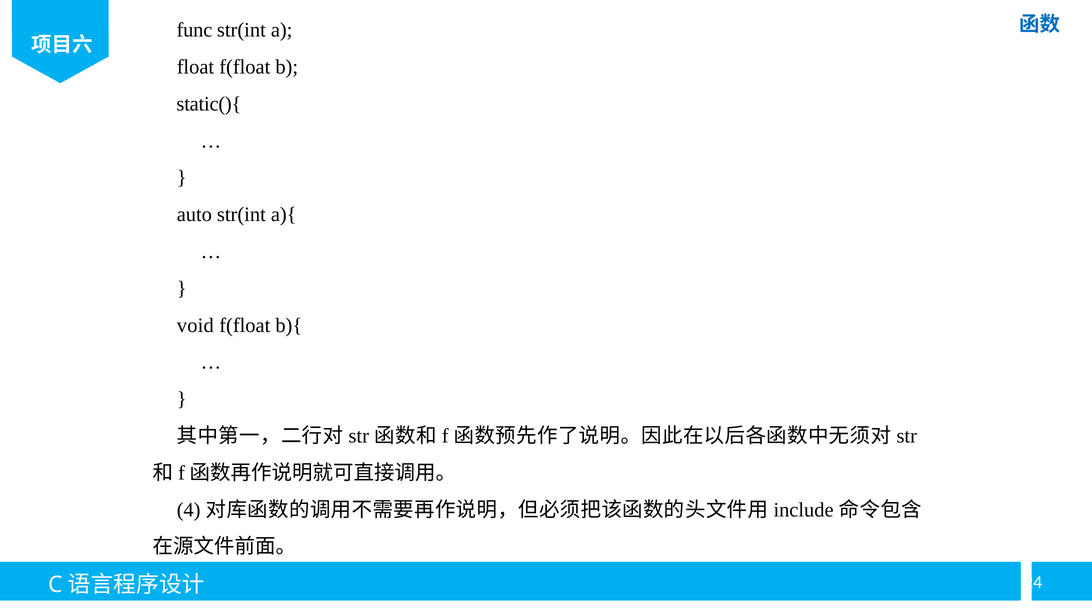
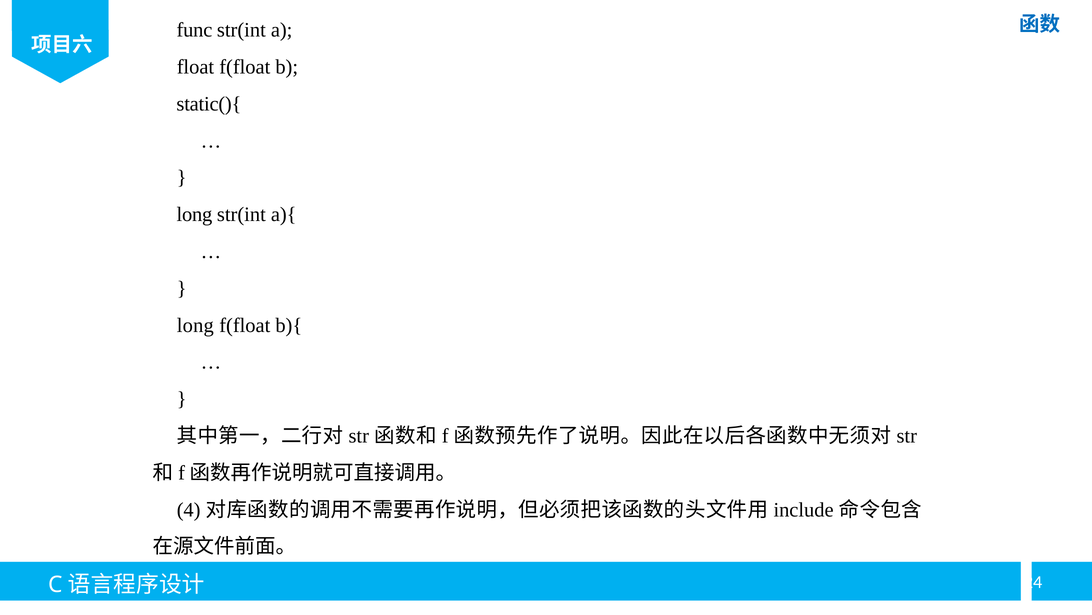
auto at (194, 214): auto -> long
void at (195, 325): void -> long
